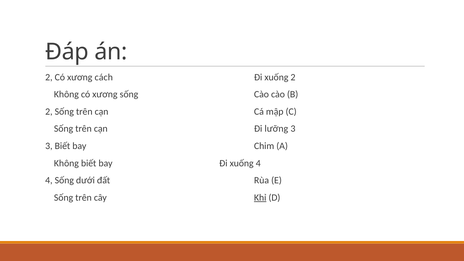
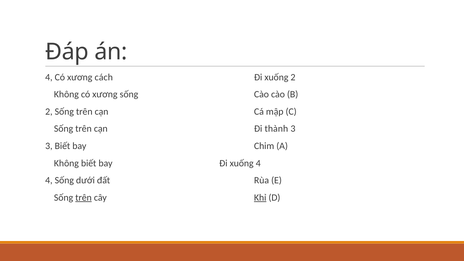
2 at (49, 77): 2 -> 4
lưỡng: lưỡng -> thành
trên at (84, 198) underline: none -> present
